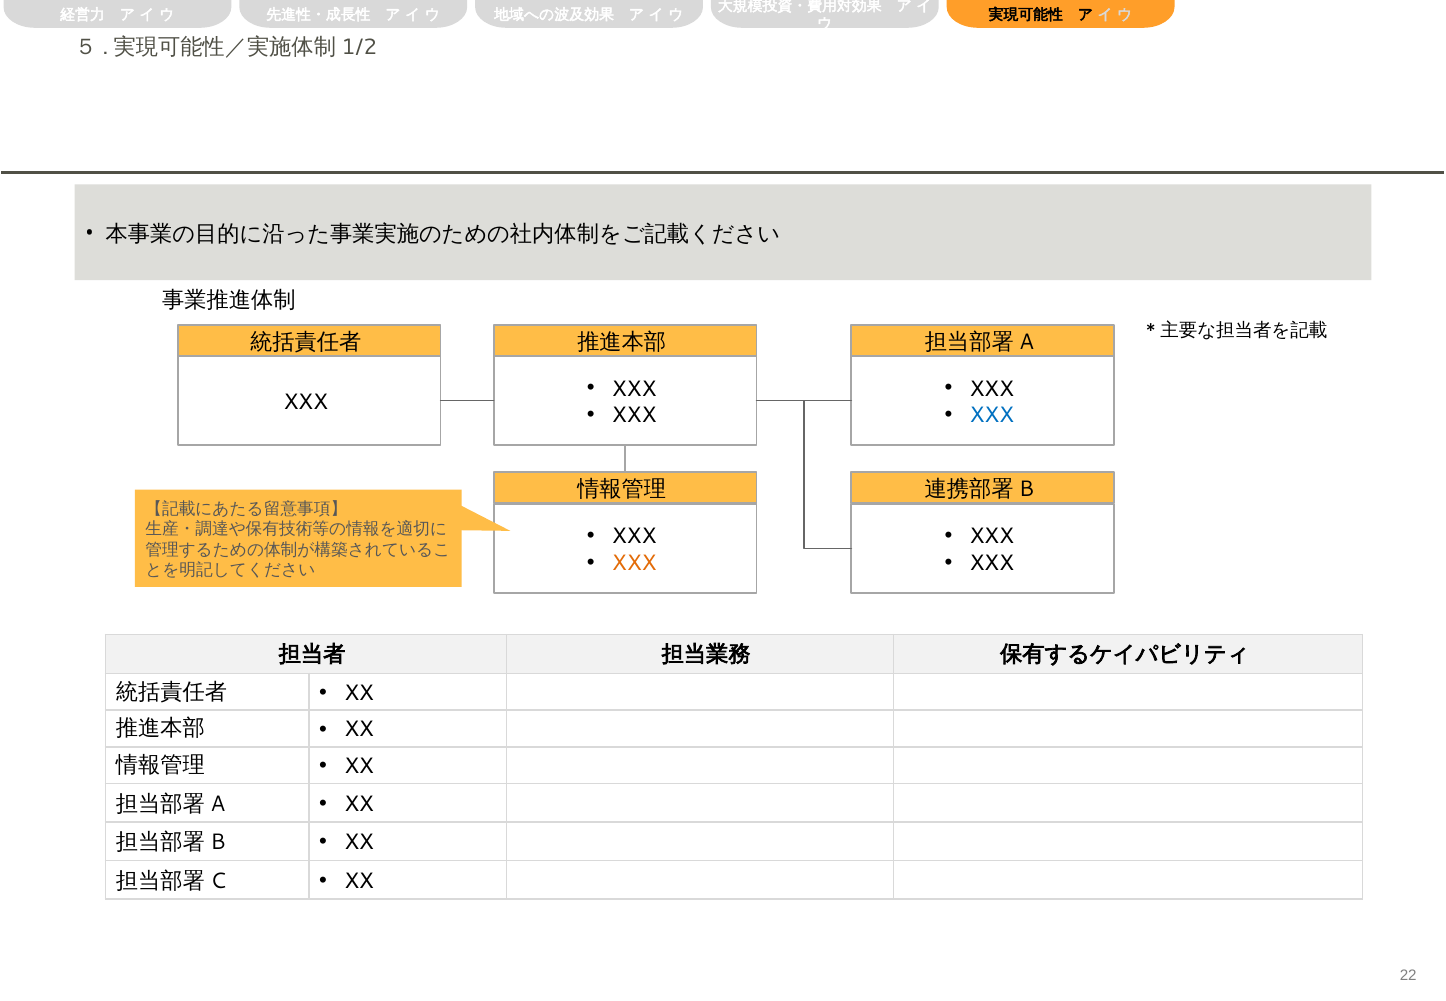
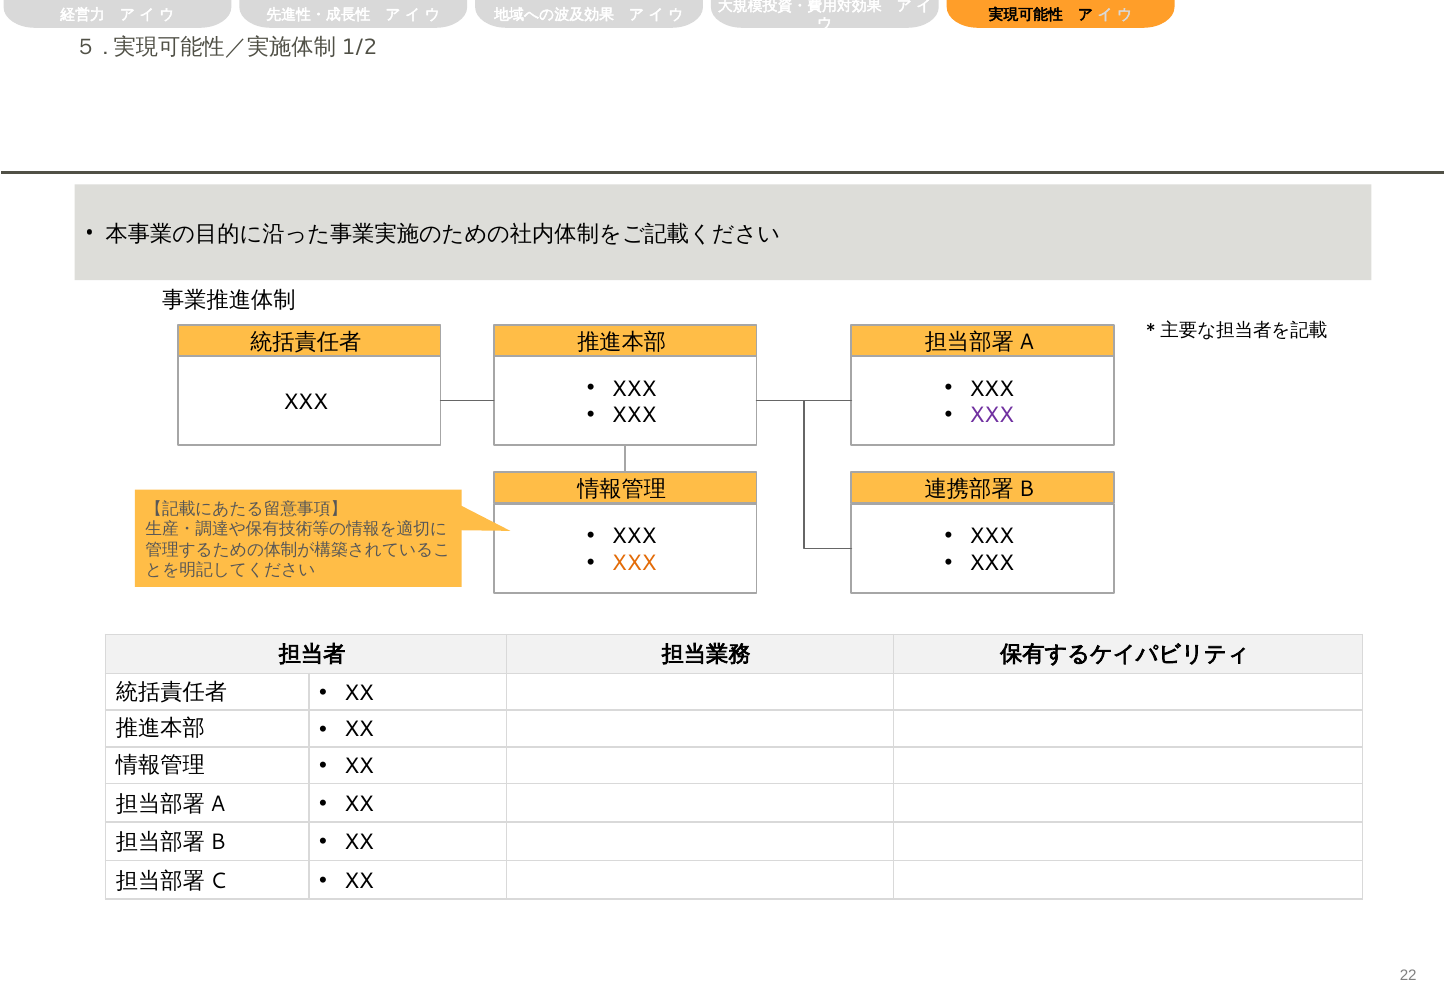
XXX at (992, 416) colour: blue -> purple
